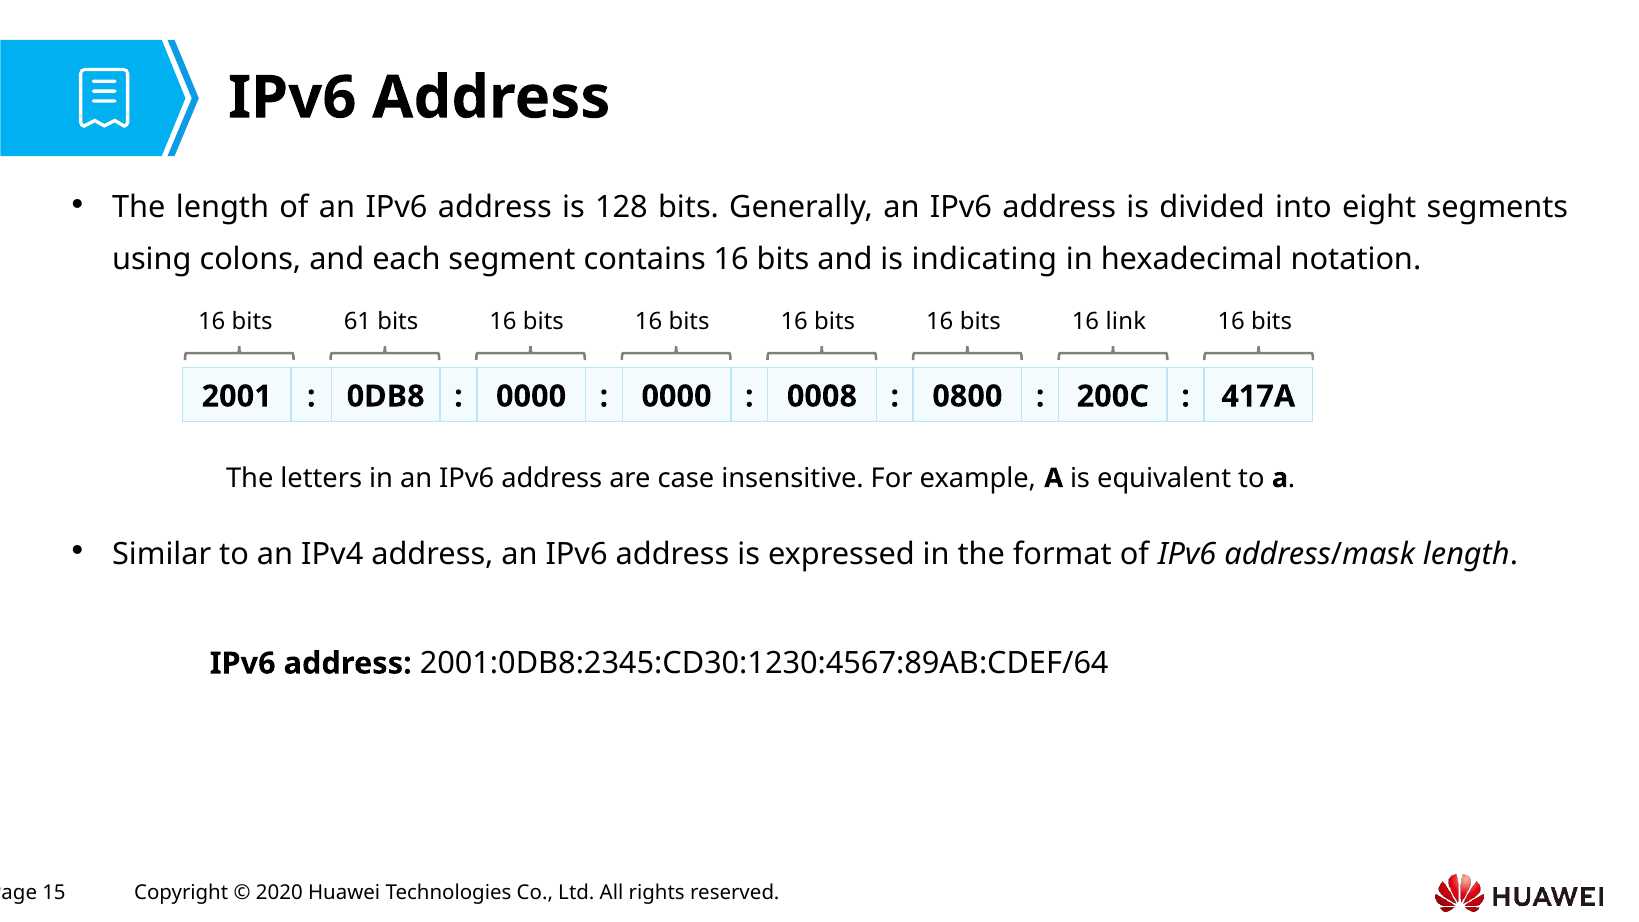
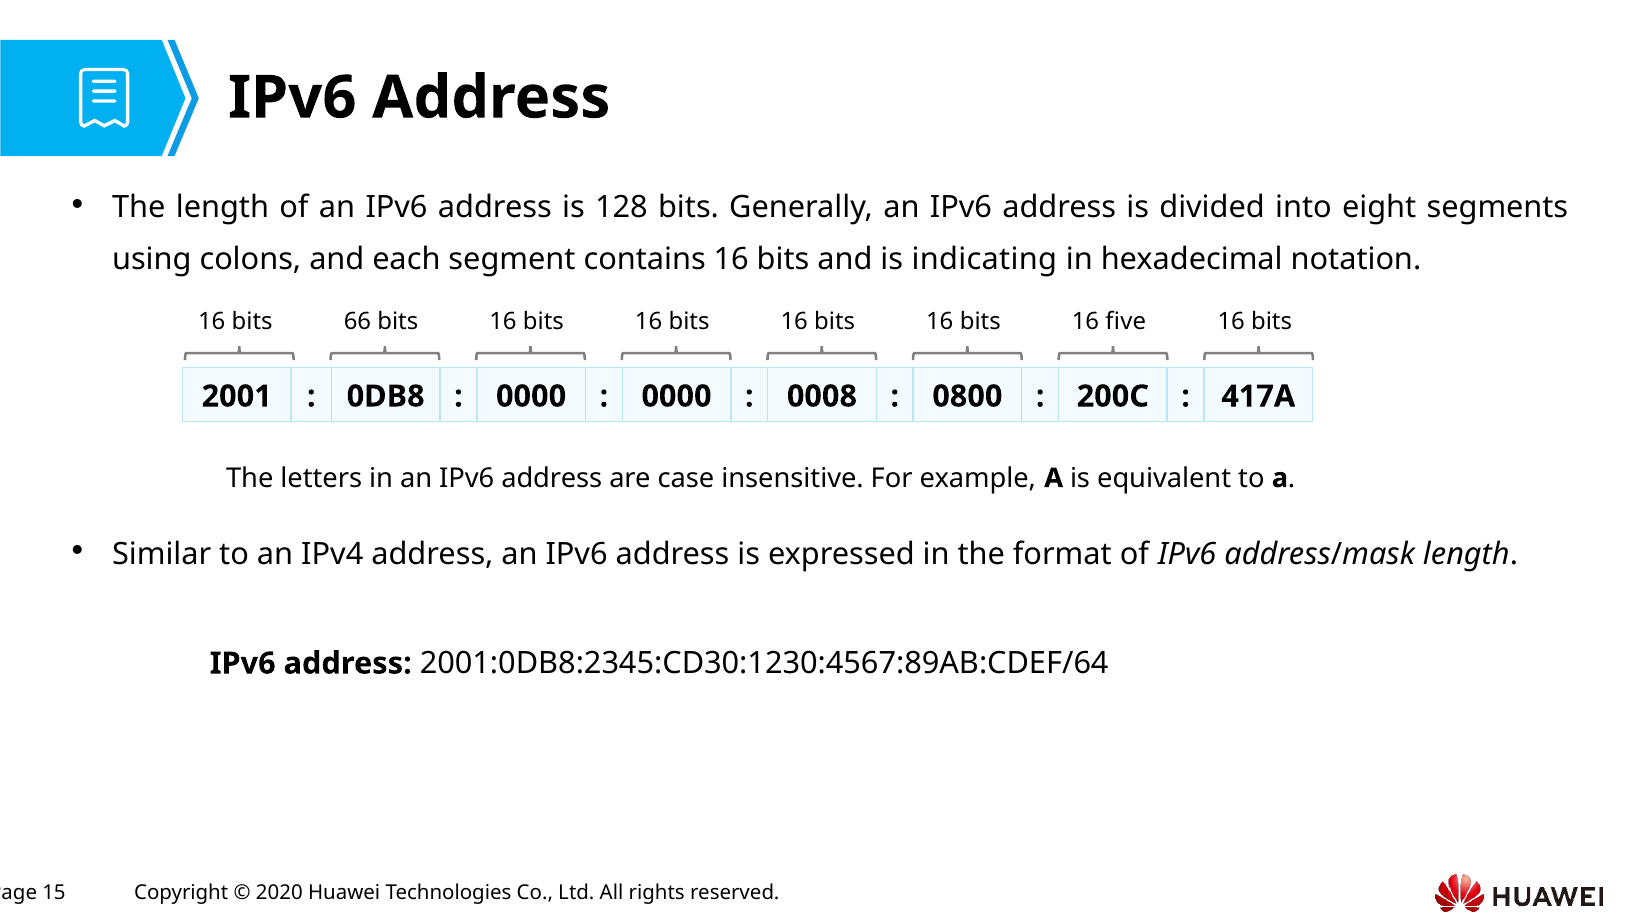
61: 61 -> 66
link: link -> five
